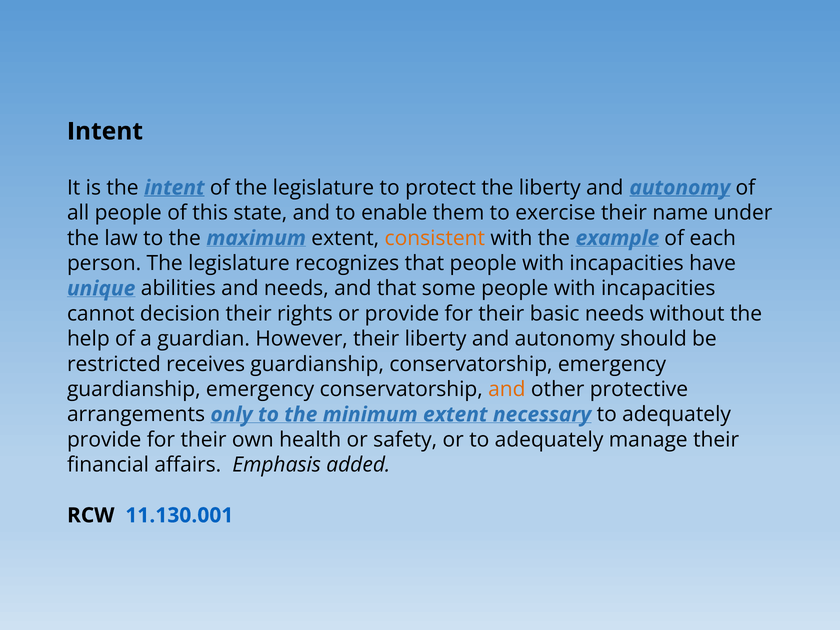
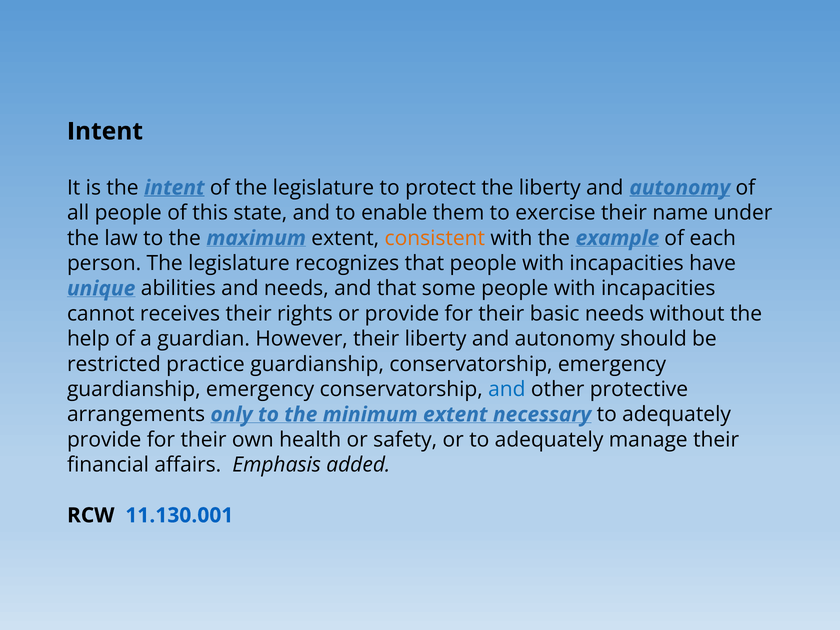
decision: decision -> receives
receives: receives -> practice
and at (507, 389) colour: orange -> blue
